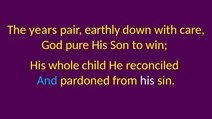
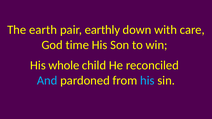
years: years -> earth
pure: pure -> time
his at (147, 81) colour: white -> light blue
